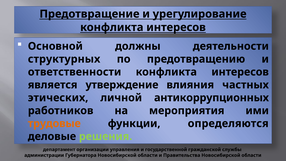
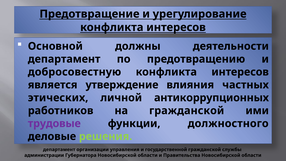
структурных at (64, 59): структурных -> департамент
ответственности: ответственности -> добросовестную
на мероприятия: мероприятия -> гражданской
трудовые colour: orange -> purple
определяются: определяются -> должностного
